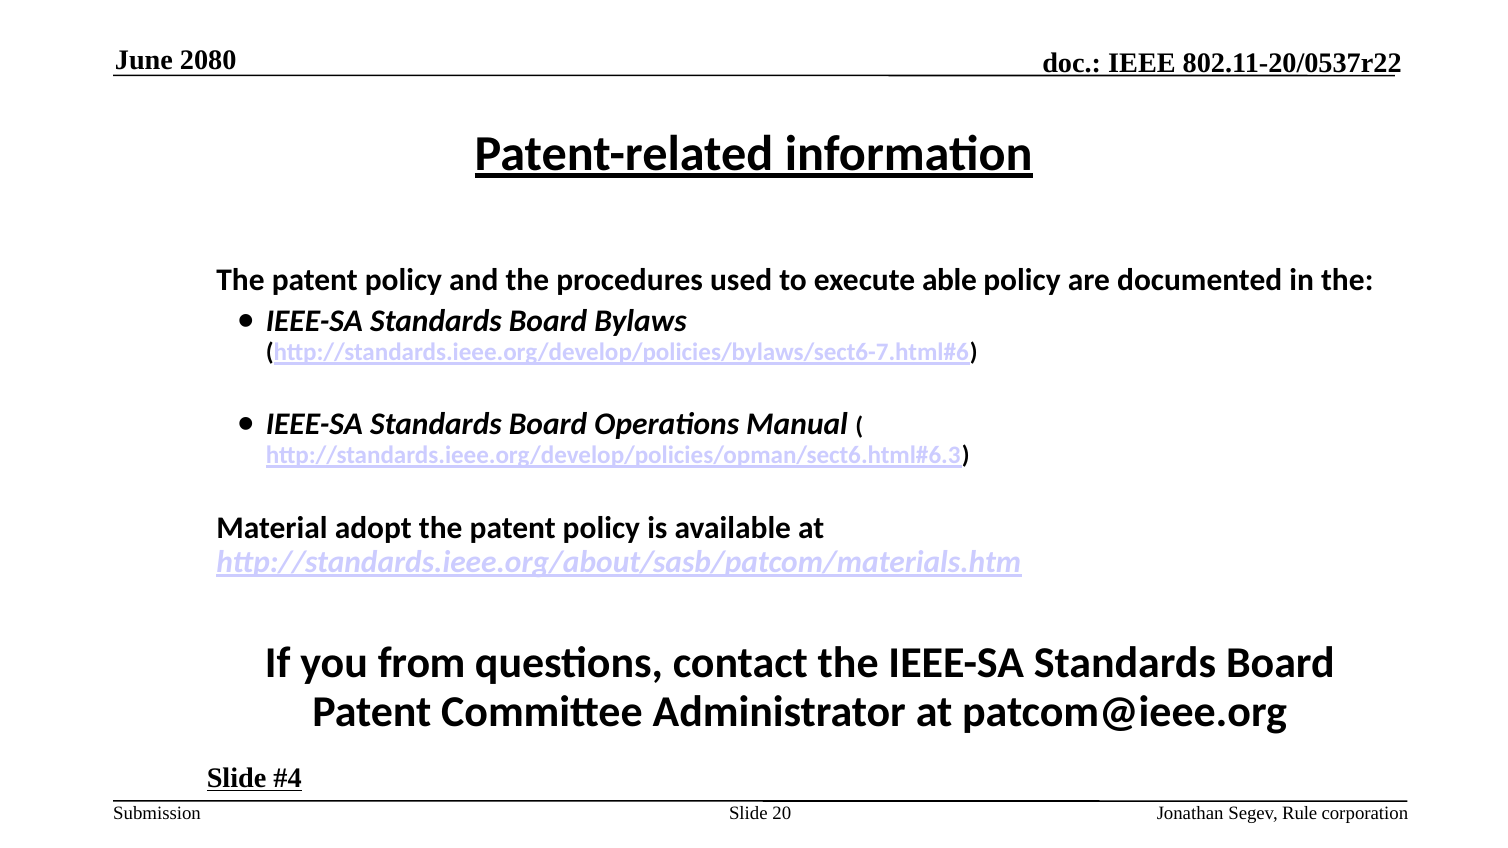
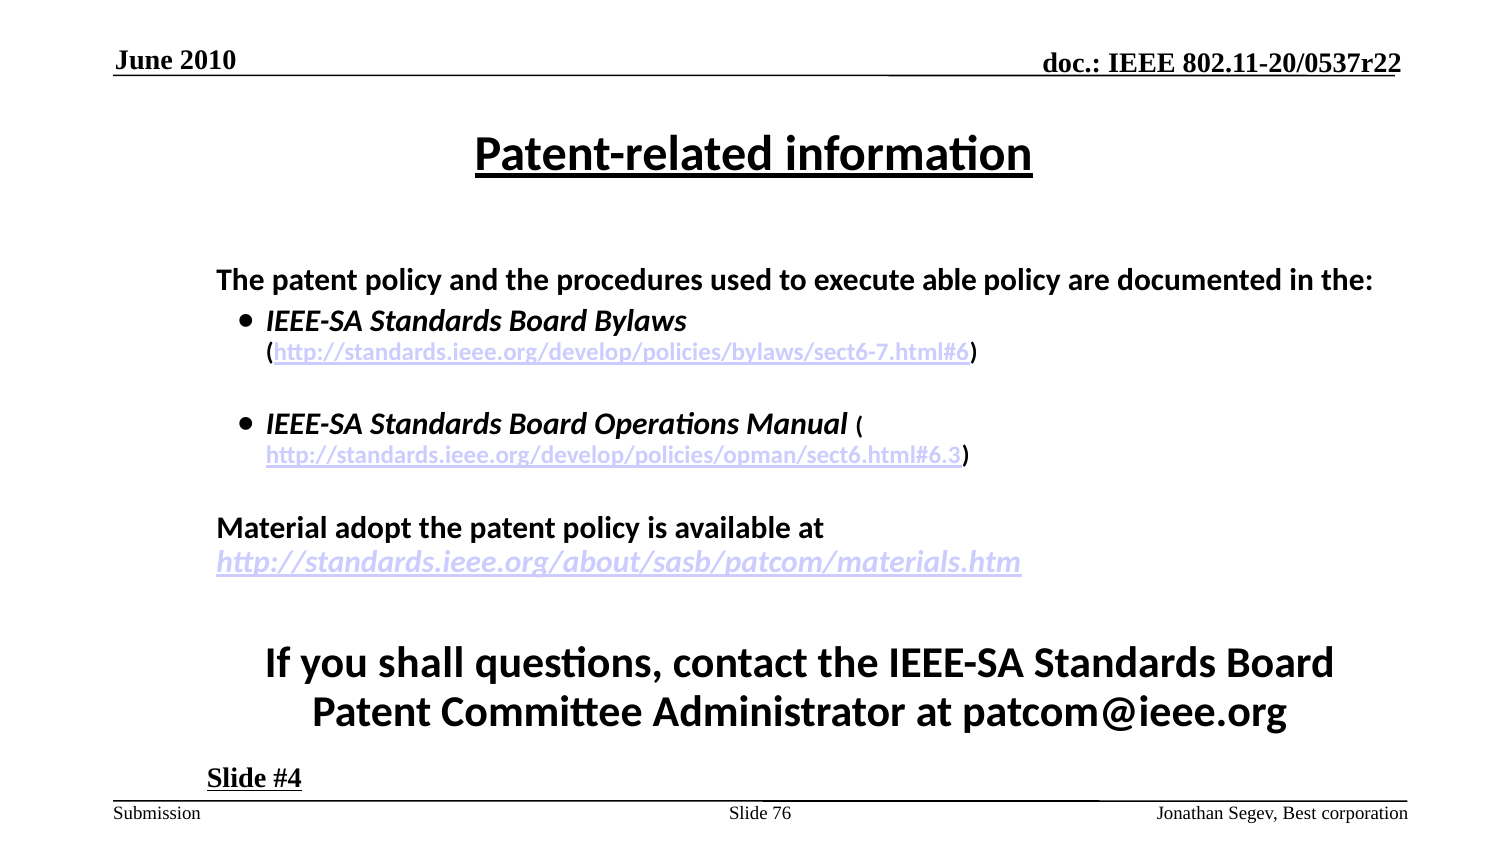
2080: 2080 -> 2010
from: from -> shall
20: 20 -> 76
Rule: Rule -> Best
